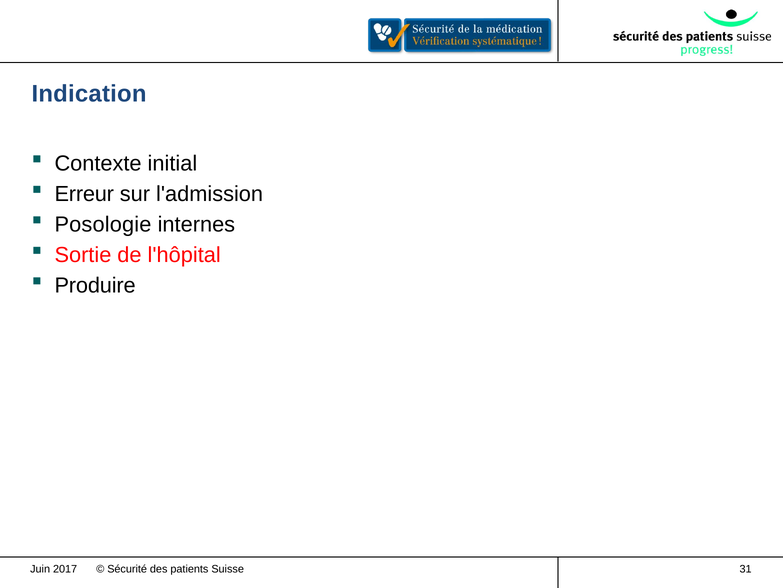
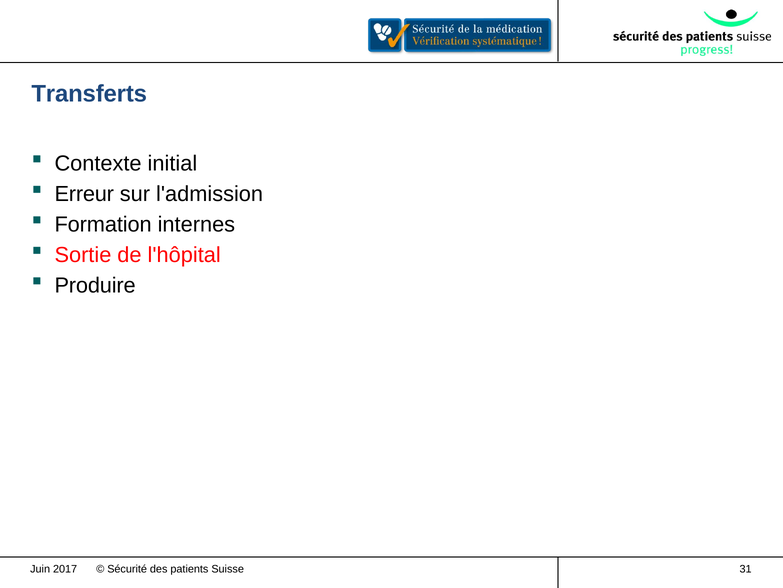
Indication: Indication -> Transferts
Posologie: Posologie -> Formation
